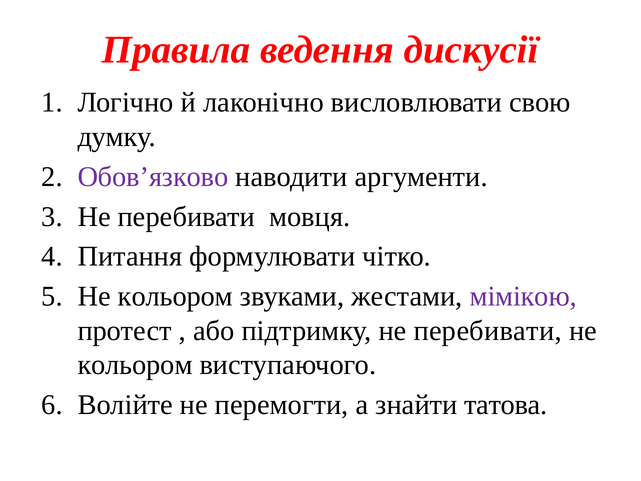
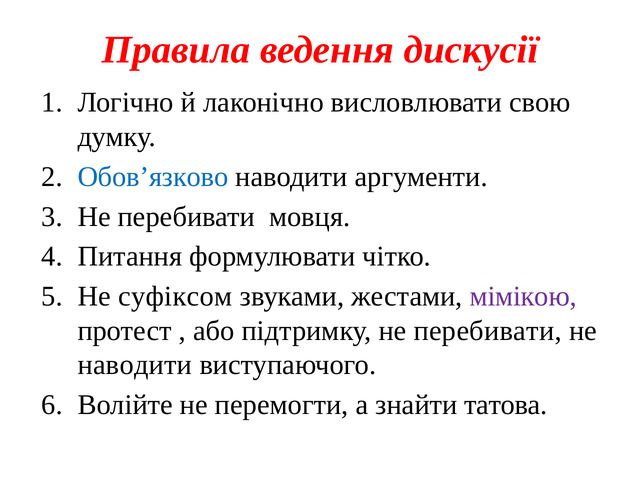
Обов’язково colour: purple -> blue
кольором at (175, 296): кольором -> суфіксом
кольором at (135, 365): кольором -> наводити
